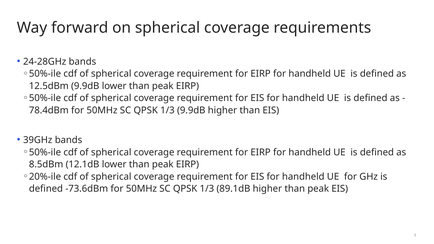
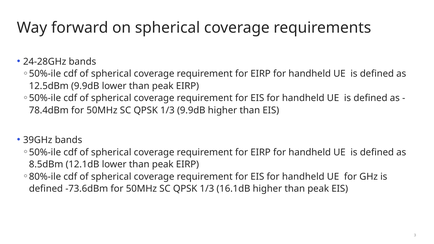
20%-ile: 20%-ile -> 80%-ile
89.1dB: 89.1dB -> 16.1dB
